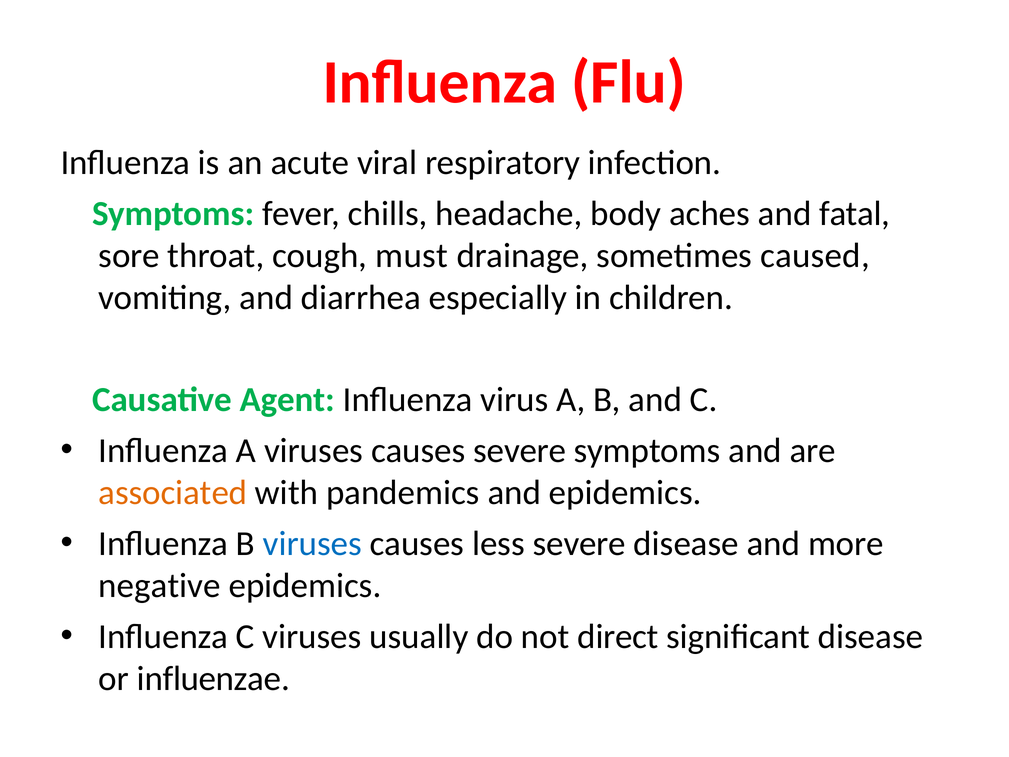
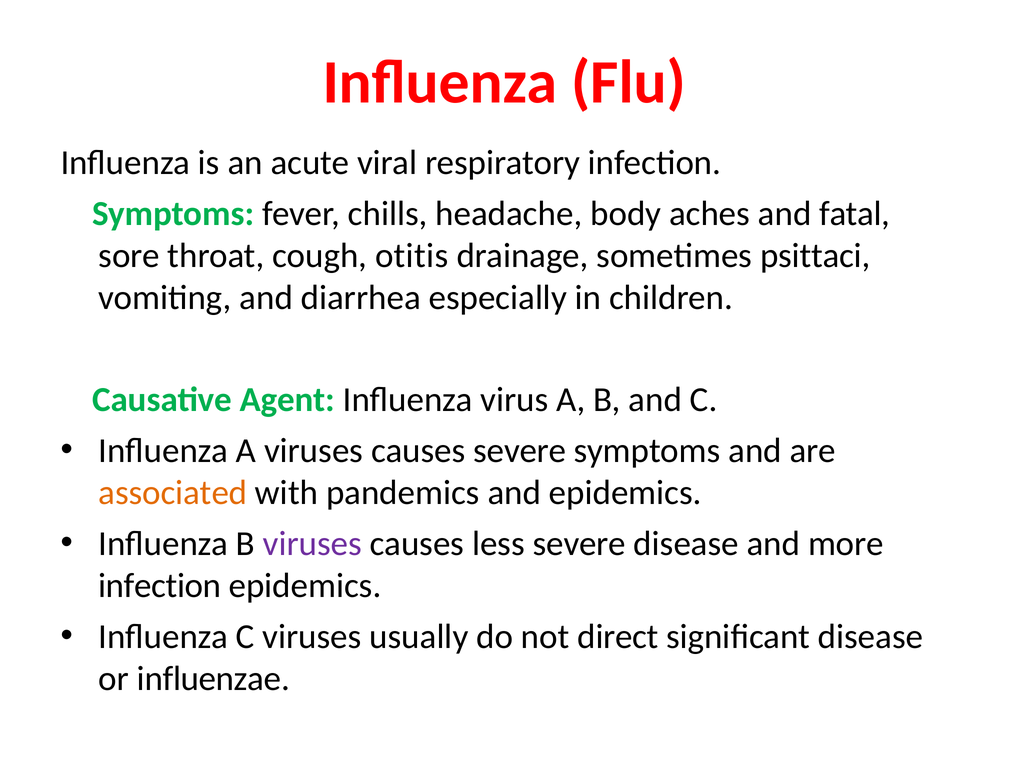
must: must -> otitis
caused: caused -> psittaci
viruses at (312, 544) colour: blue -> purple
negative at (160, 586): negative -> infection
